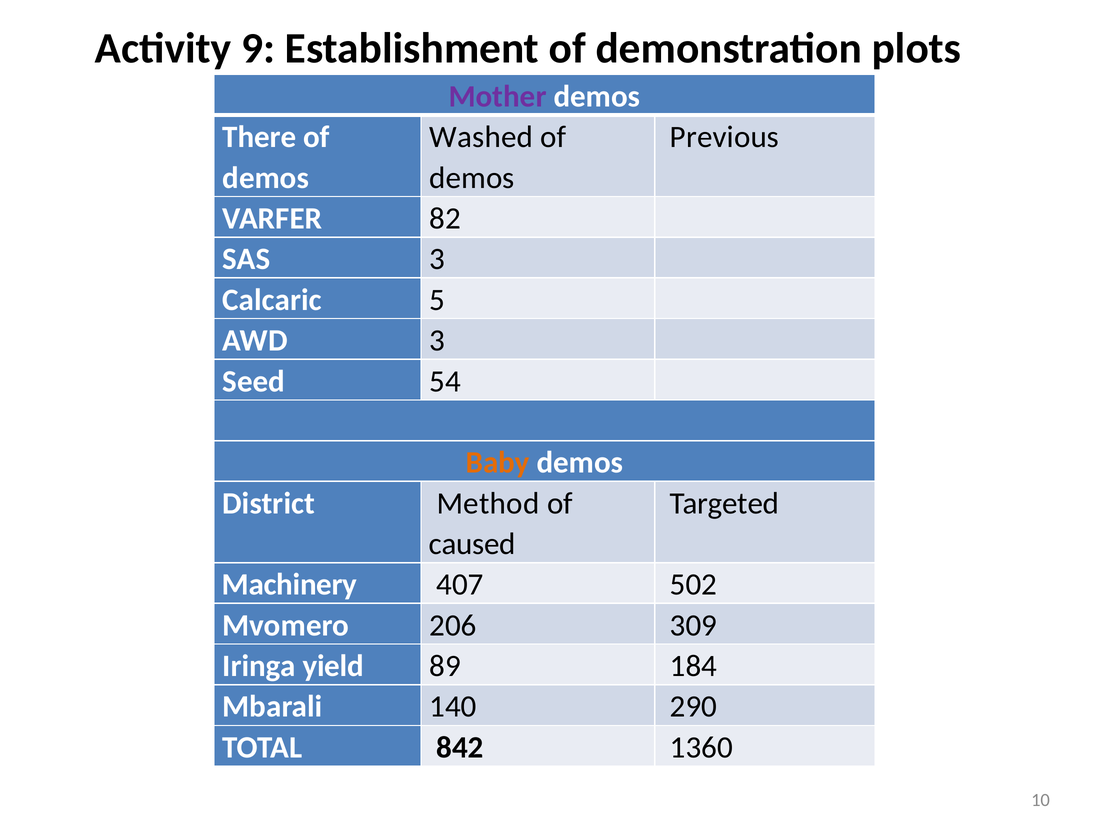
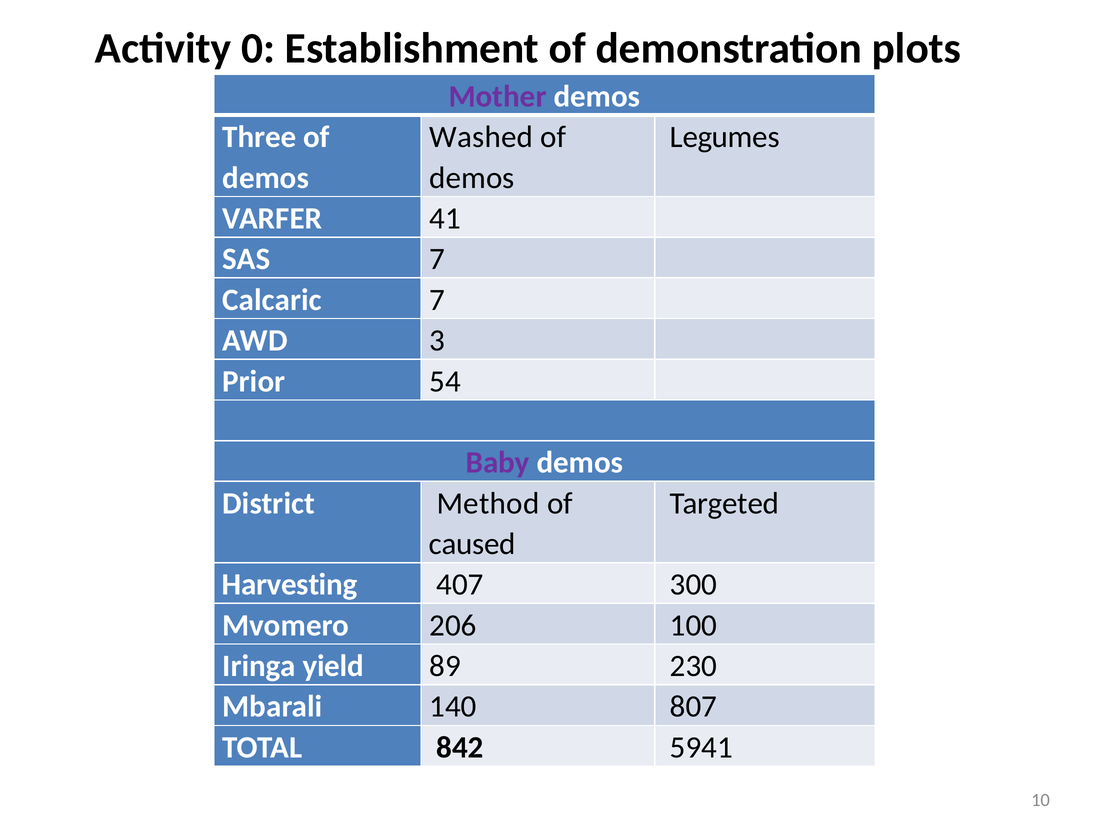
9: 9 -> 0
There: There -> Three
Previous: Previous -> Legumes
82: 82 -> 41
SAS 3: 3 -> 7
Calcaric 5: 5 -> 7
Seed: Seed -> Prior
Baby colour: orange -> purple
Machinery: Machinery -> Harvesting
502: 502 -> 300
309: 309 -> 100
184: 184 -> 230
290: 290 -> 807
1360: 1360 -> 5941
